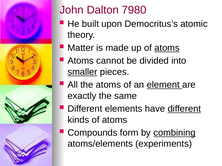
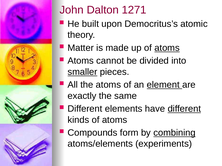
7980: 7980 -> 1271
